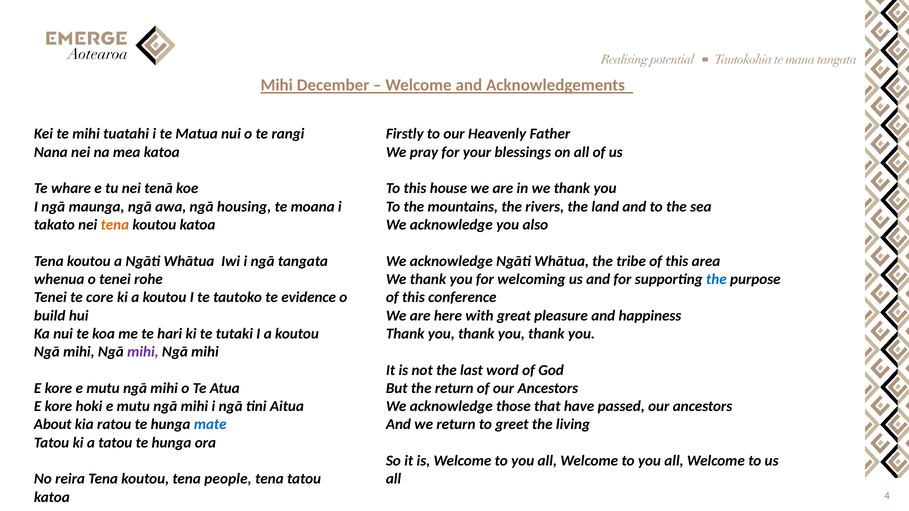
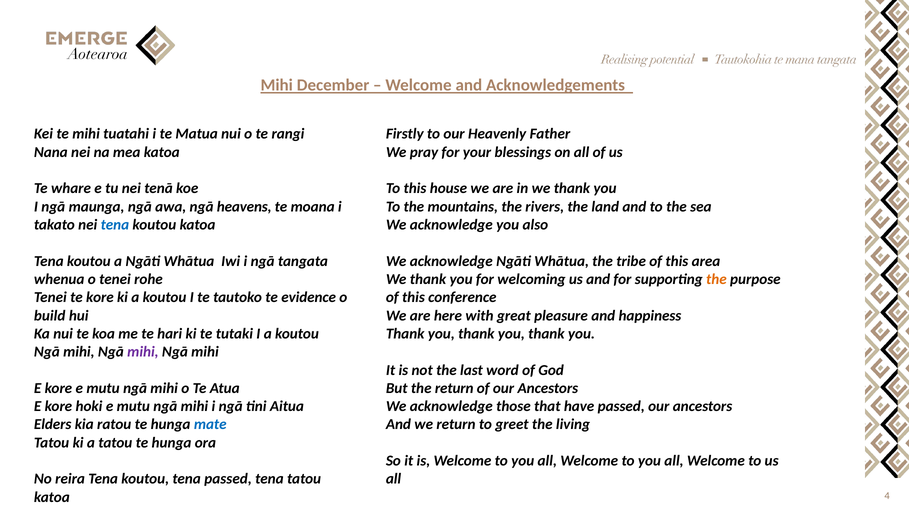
housing: housing -> heavens
tena at (115, 225) colour: orange -> blue
the at (716, 279) colour: blue -> orange
te core: core -> kore
About: About -> Elders
tena people: people -> passed
